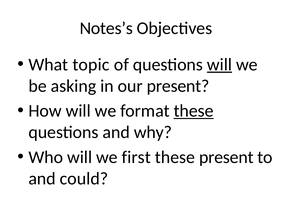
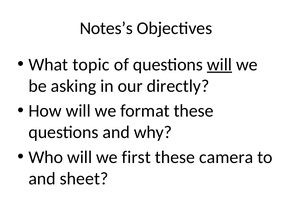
our present: present -> directly
these at (194, 111) underline: present -> none
these present: present -> camera
could: could -> sheet
